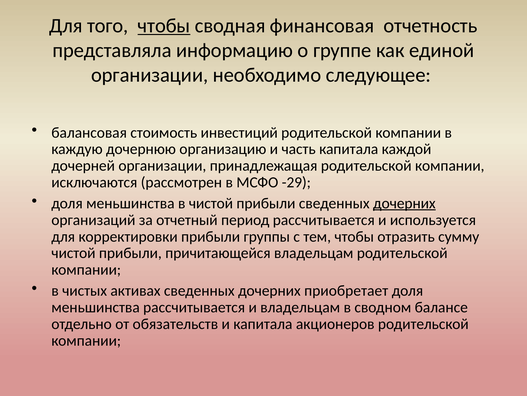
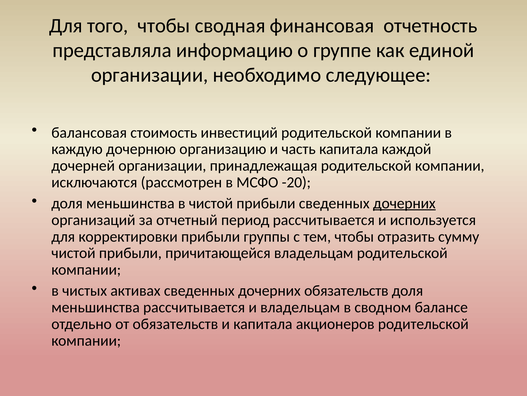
чтобы at (164, 26) underline: present -> none
-29: -29 -> -20
дочерних приобретает: приобретает -> обязательств
